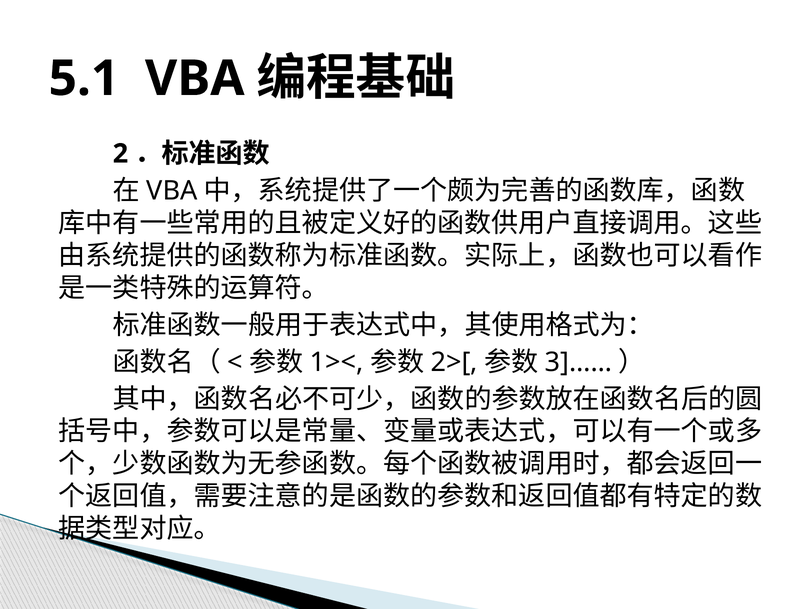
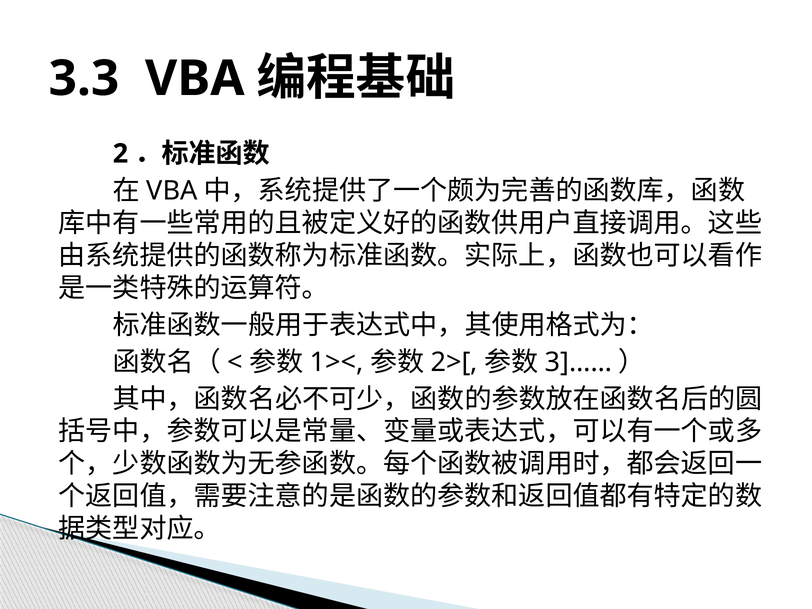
5.1: 5.1 -> 3.3
